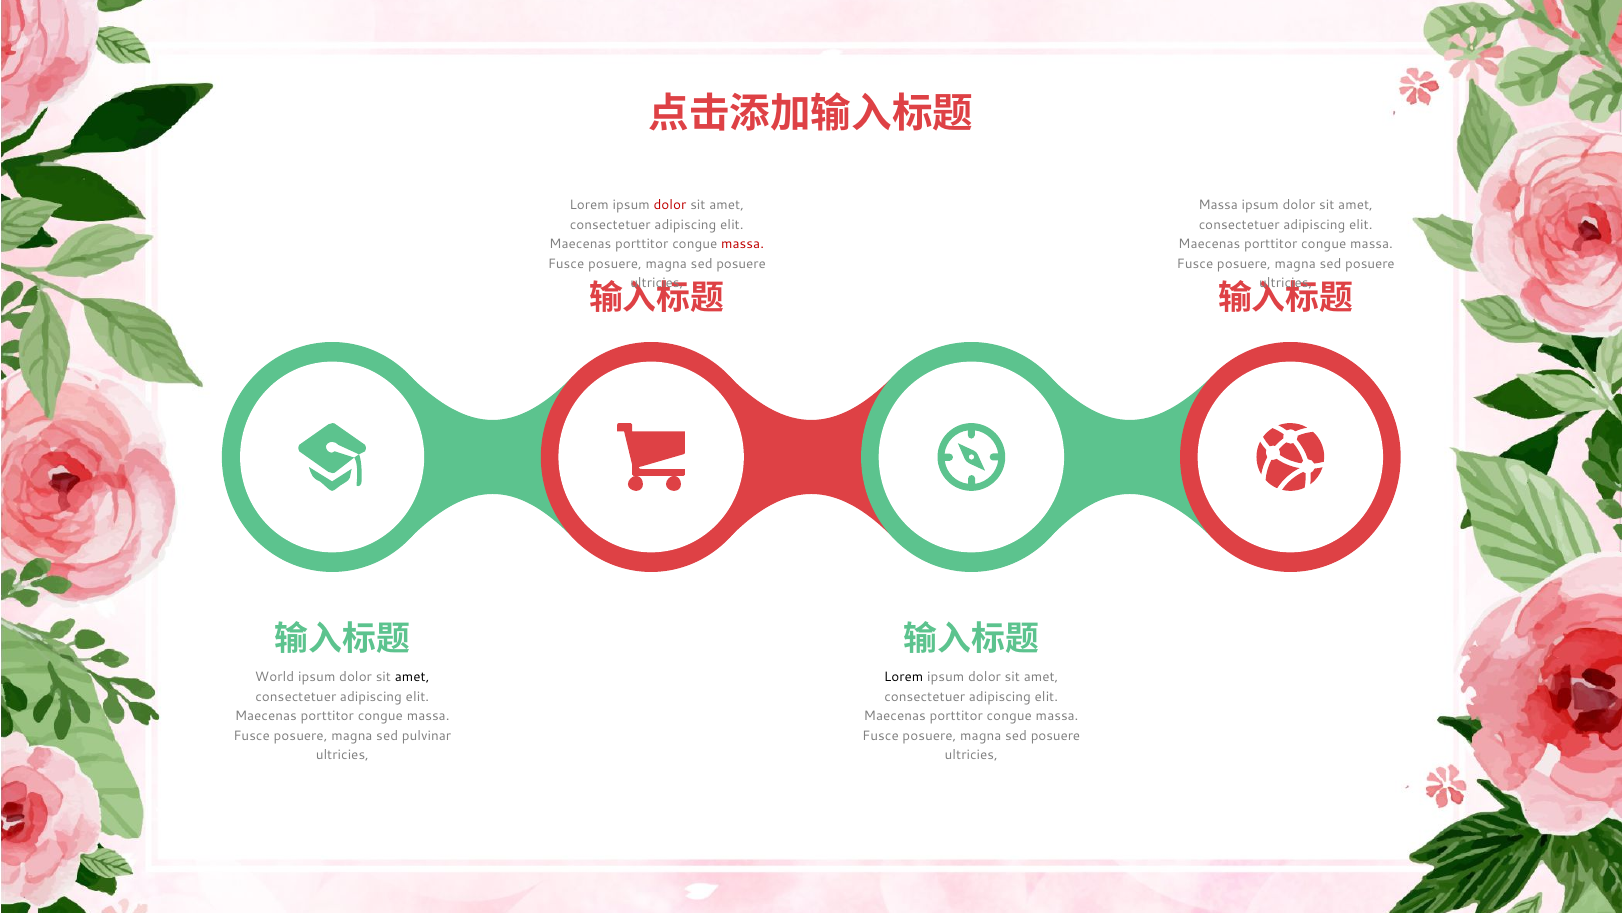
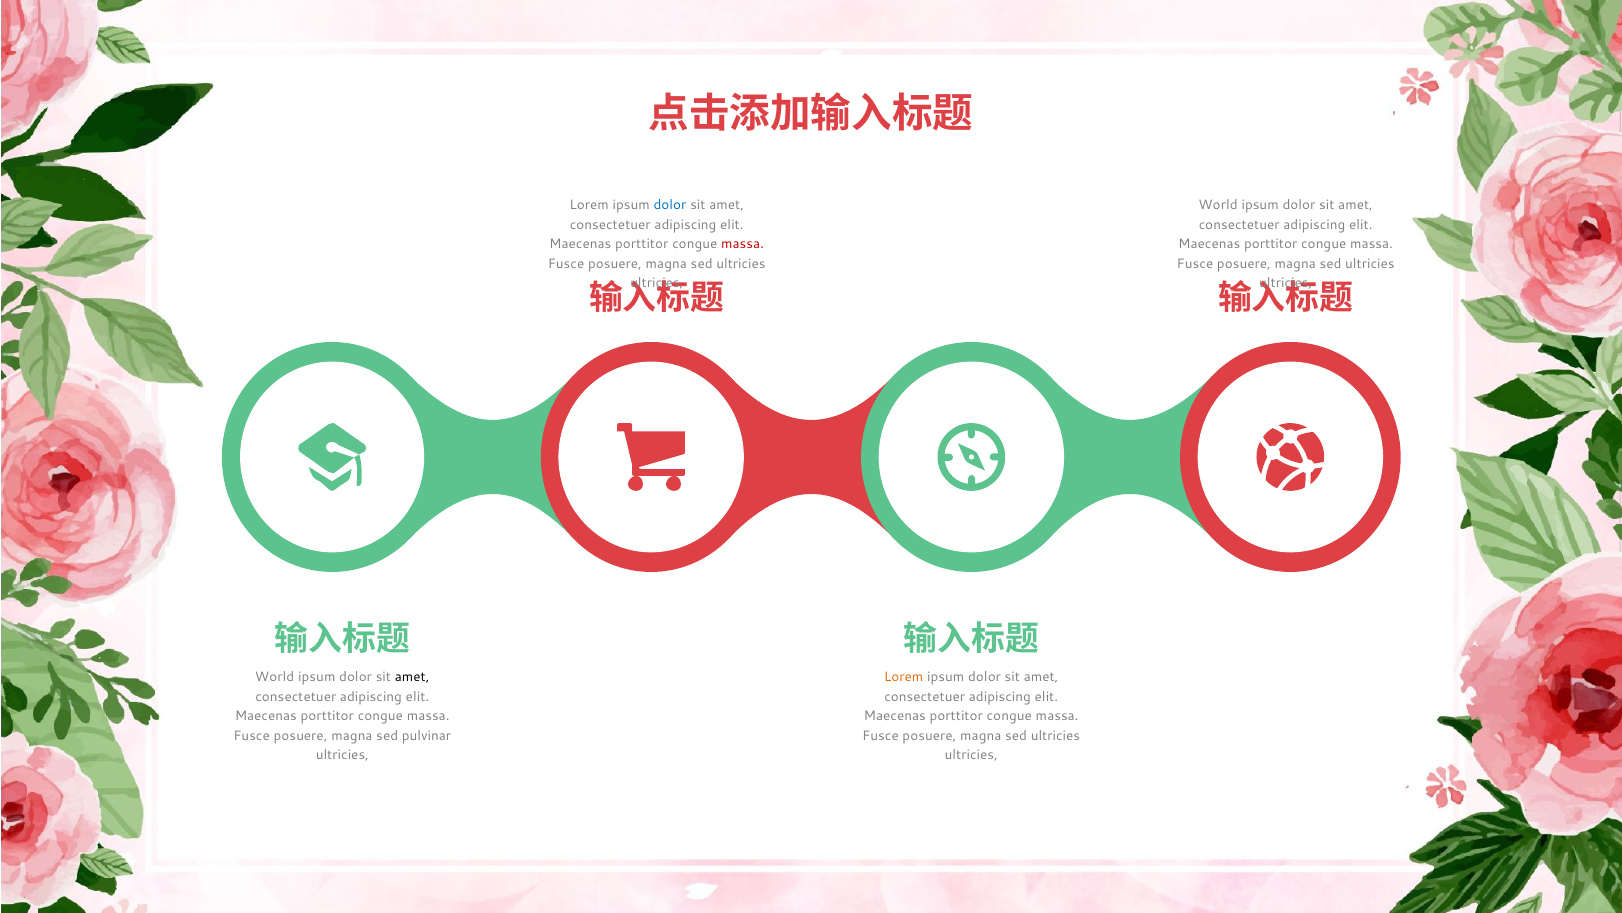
dolor at (670, 205) colour: red -> blue
Massa at (1218, 205): Massa -> World
posuere at (741, 264): posuere -> ultricies
posuere at (1370, 264): posuere -> ultricies
Lorem at (904, 677) colour: black -> orange
posuere at (1055, 735): posuere -> ultricies
